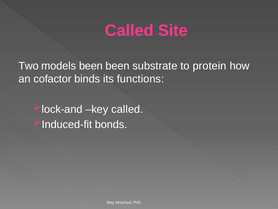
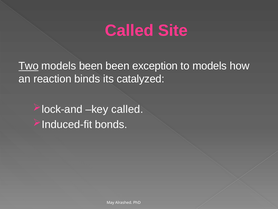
Two underline: none -> present
substrate: substrate -> exception
to protein: protein -> models
cofactor: cofactor -> reaction
functions: functions -> catalyzed
